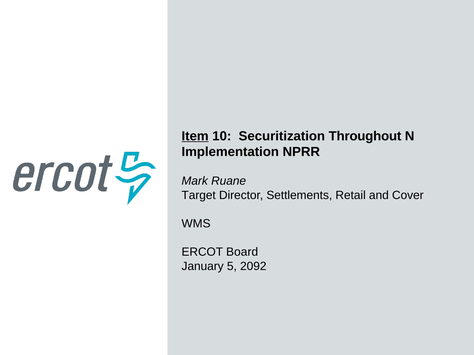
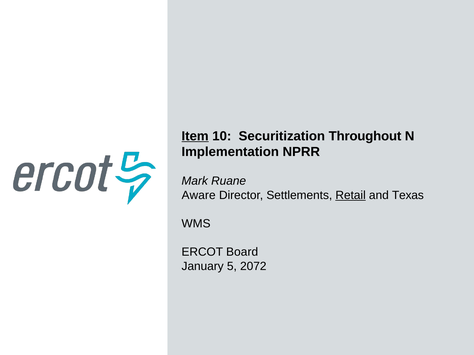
Target: Target -> Aware
Retail underline: none -> present
Cover: Cover -> Texas
2092: 2092 -> 2072
